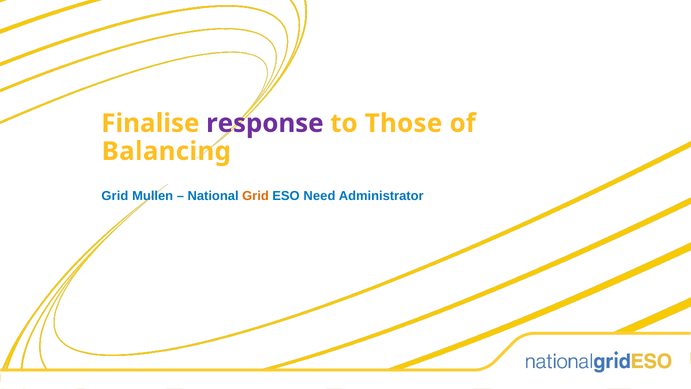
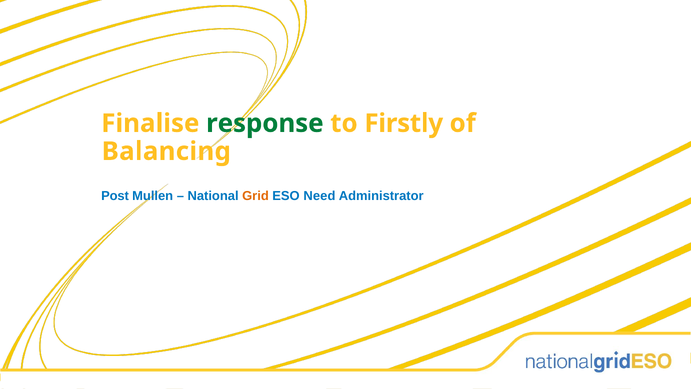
response colour: purple -> green
Those: Those -> Firstly
Grid at (115, 196): Grid -> Post
